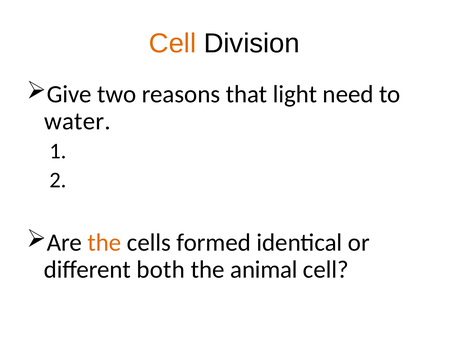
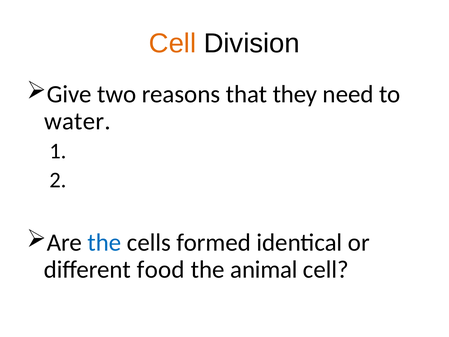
light: light -> they
the at (104, 242) colour: orange -> blue
both: both -> food
